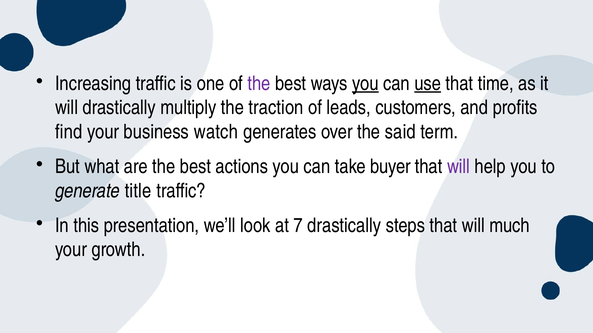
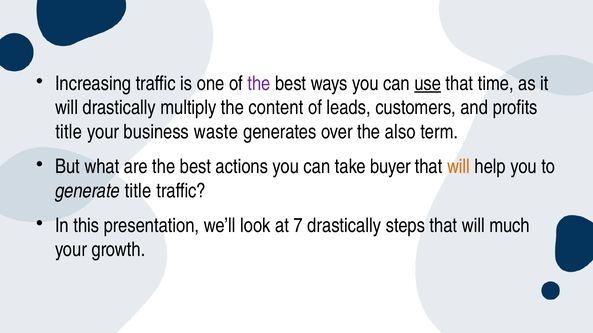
you at (365, 84) underline: present -> none
traction: traction -> content
find at (69, 132): find -> title
watch: watch -> waste
said: said -> also
will at (459, 167) colour: purple -> orange
